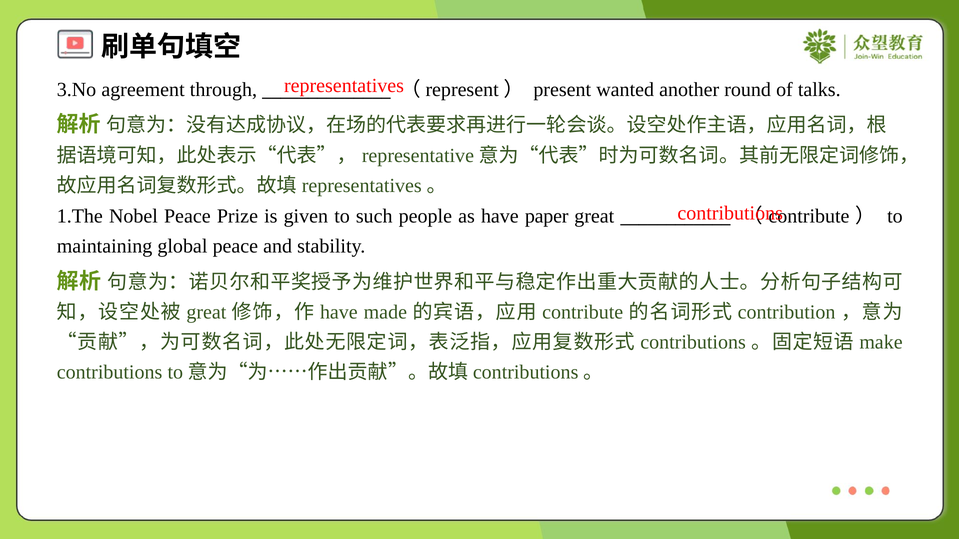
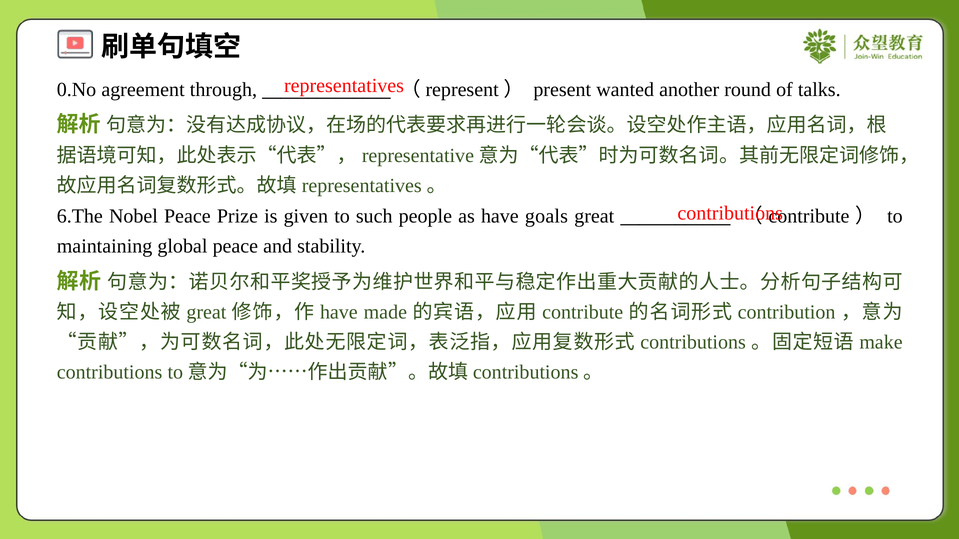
3.No: 3.No -> 0.No
1.The: 1.The -> 6.The
paper: paper -> goals
